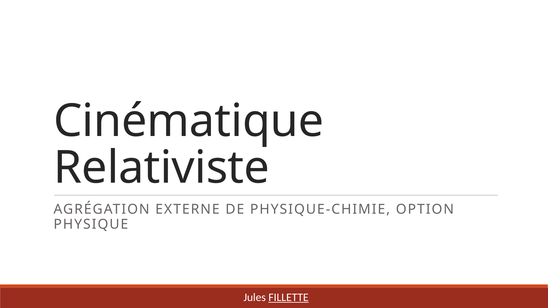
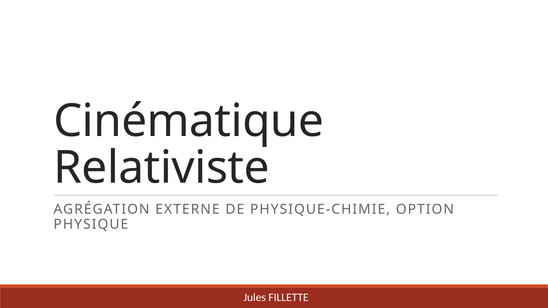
FILLETTE underline: present -> none
